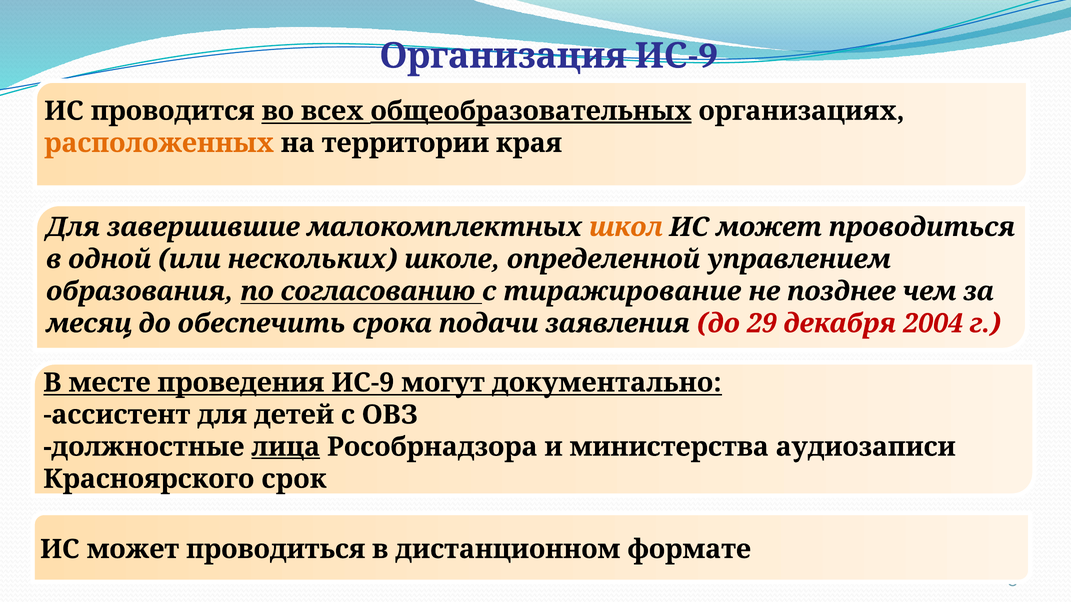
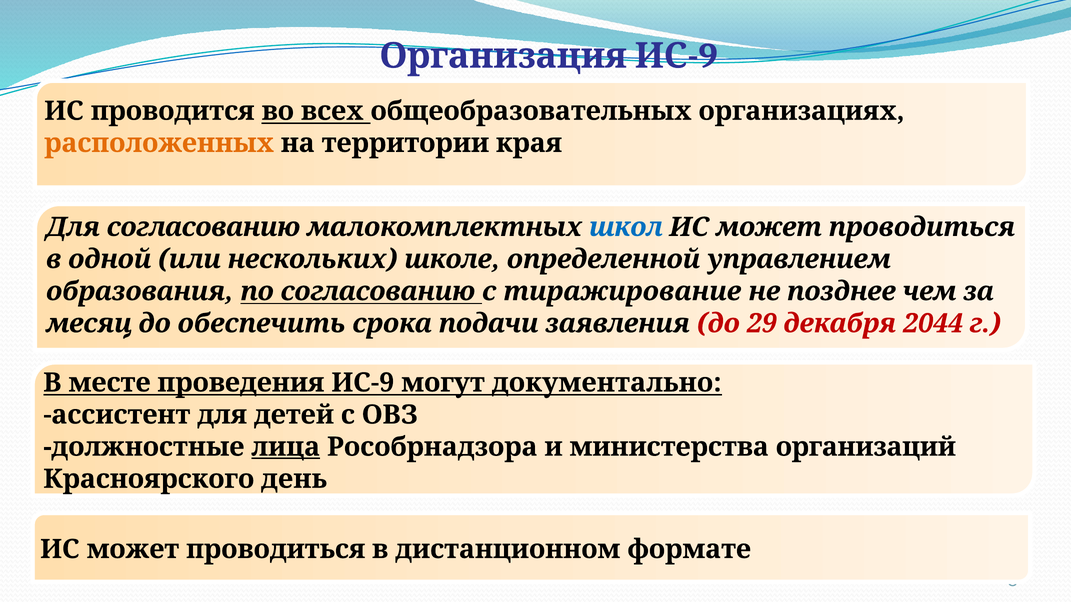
общеобразовательных underline: present -> none
Для завершившие: завершившие -> согласованию
школ colour: orange -> blue
2004: 2004 -> 2044
аудиозаписи: аудиозаписи -> организаций
срок: срок -> день
